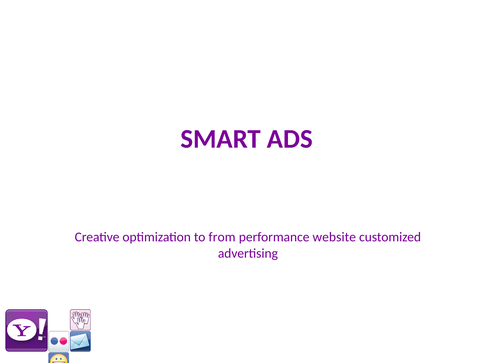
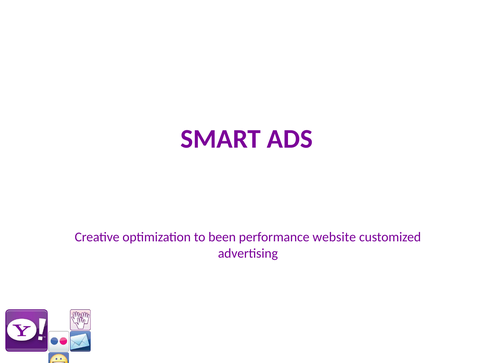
from: from -> been
